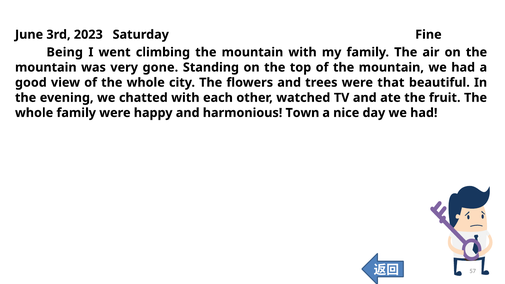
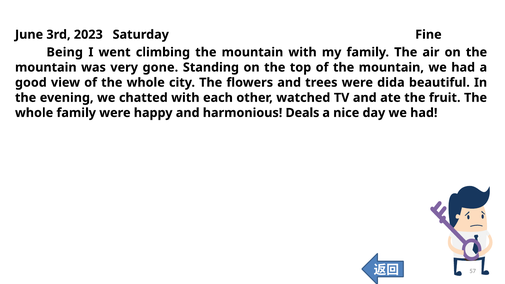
that: that -> dida
Town: Town -> Deals
